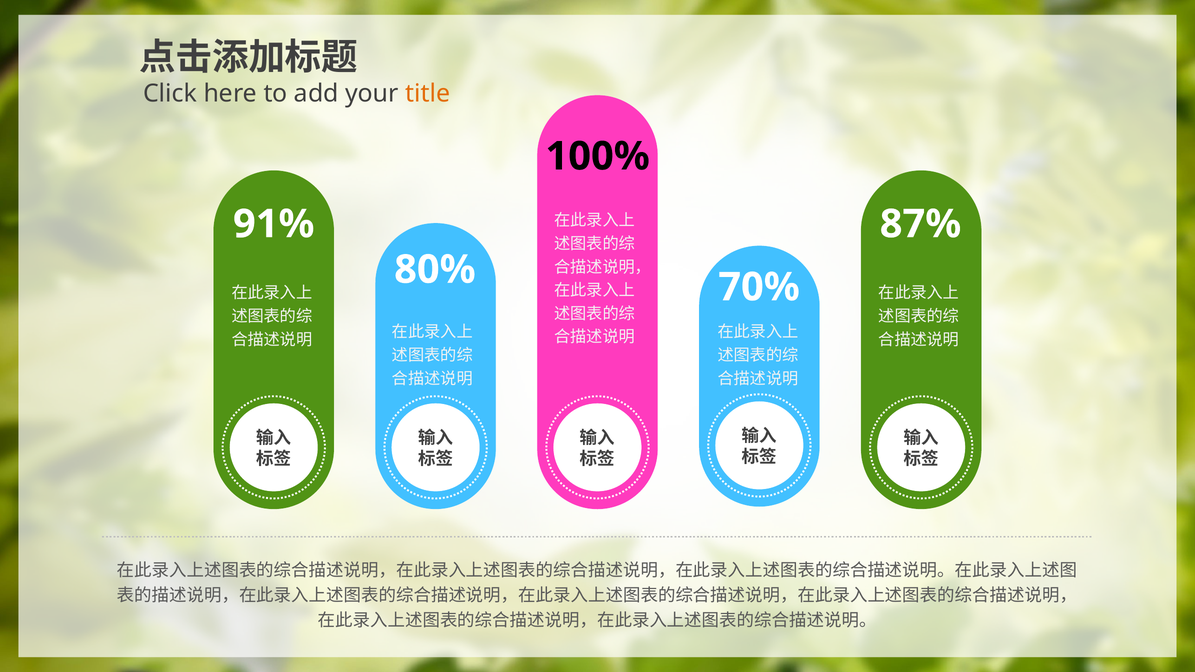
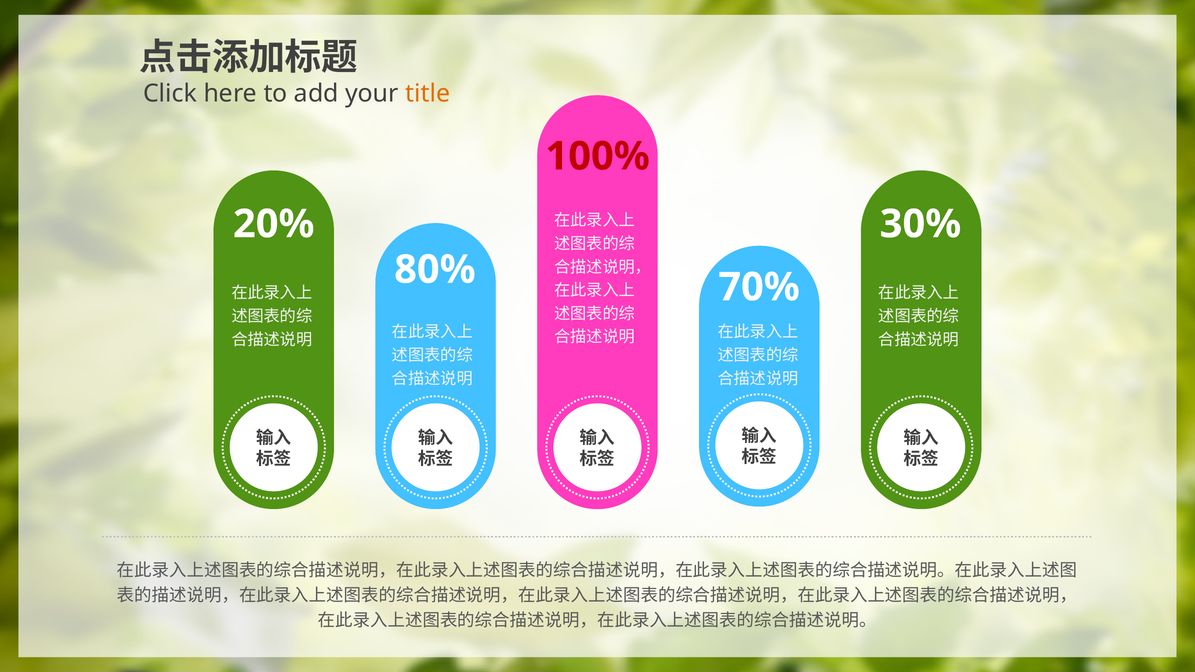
100% colour: black -> red
91%: 91% -> 20%
87%: 87% -> 30%
